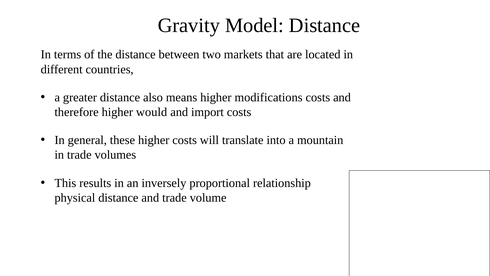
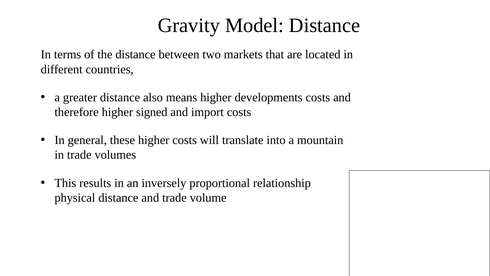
modifications: modifications -> developments
would: would -> signed
